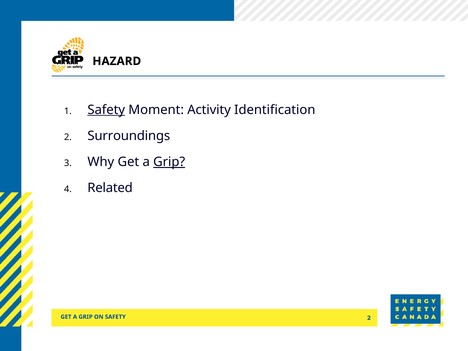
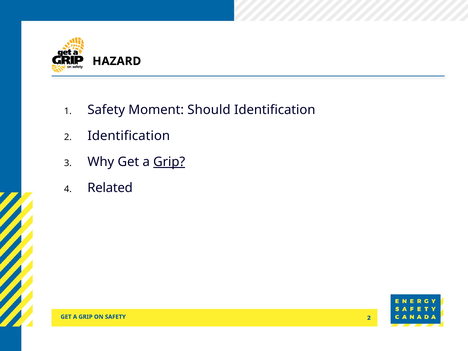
Safety at (106, 110) underline: present -> none
Activity: Activity -> Should
2 Surroundings: Surroundings -> Identification
